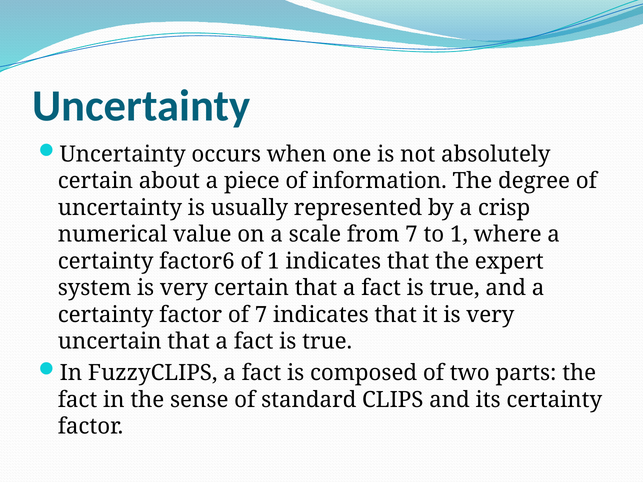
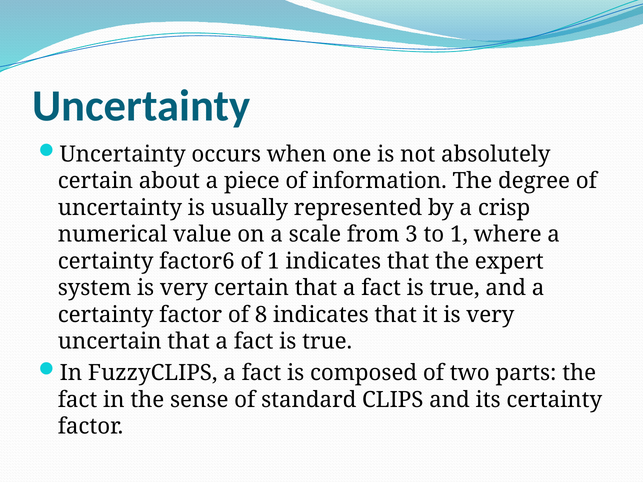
from 7: 7 -> 3
of 7: 7 -> 8
